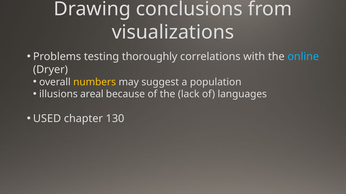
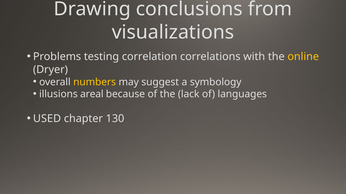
thoroughly: thoroughly -> correlation
online colour: light blue -> yellow
population: population -> symbology
